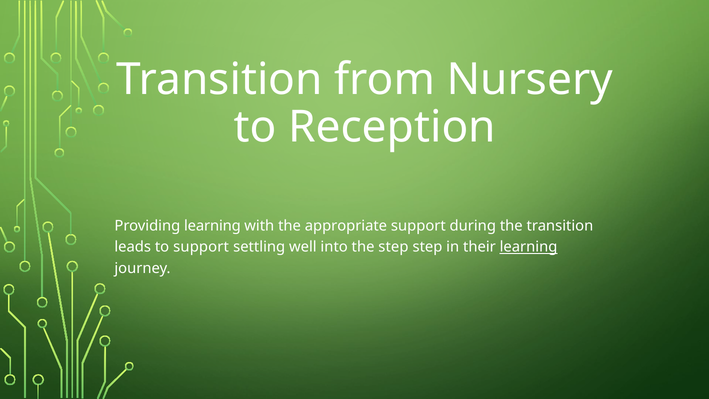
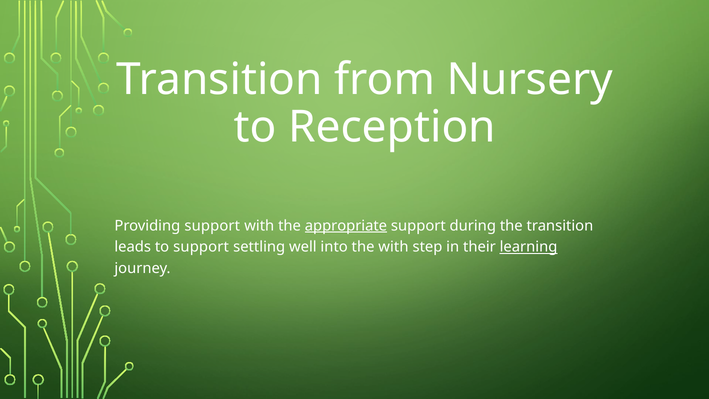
Providing learning: learning -> support
appropriate underline: none -> present
the step: step -> with
